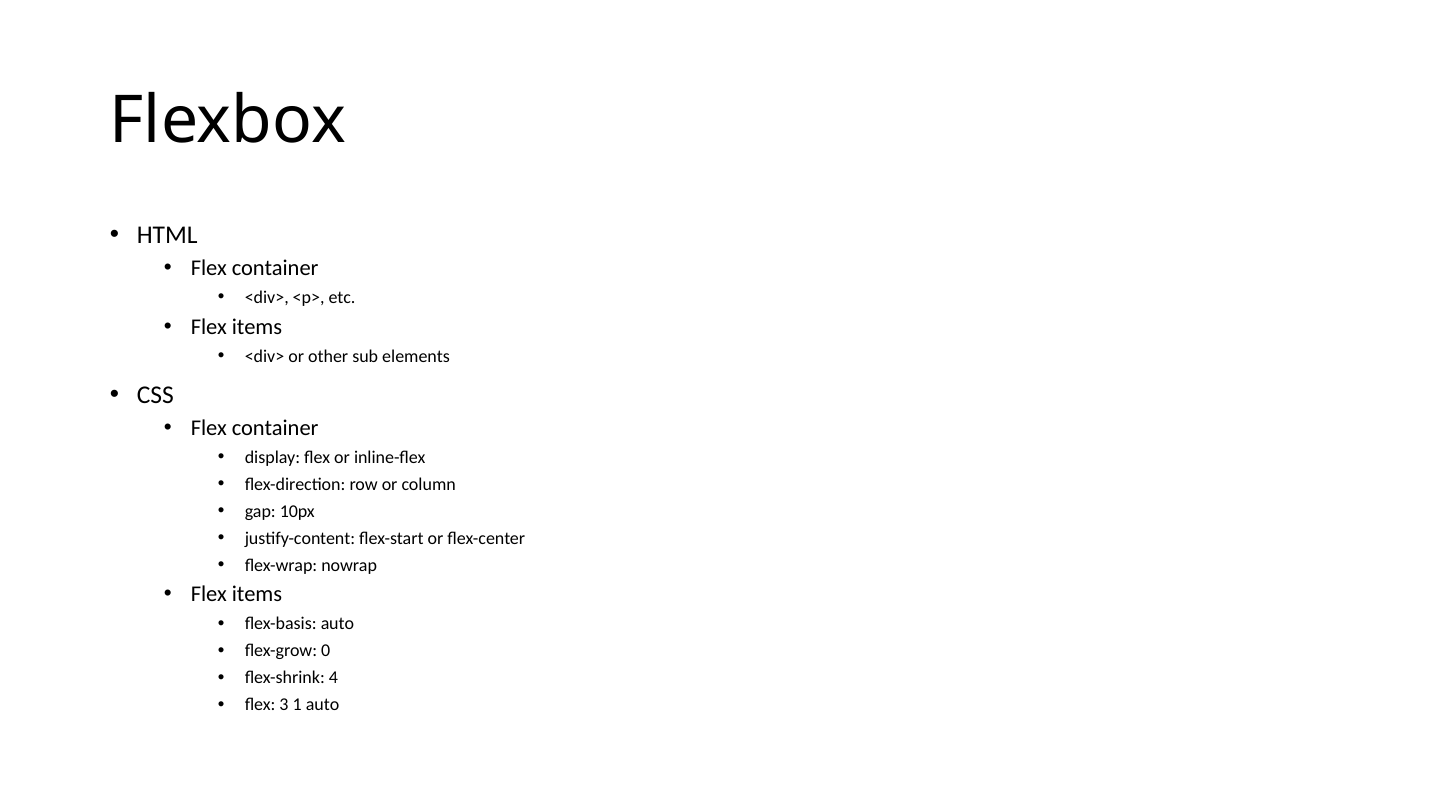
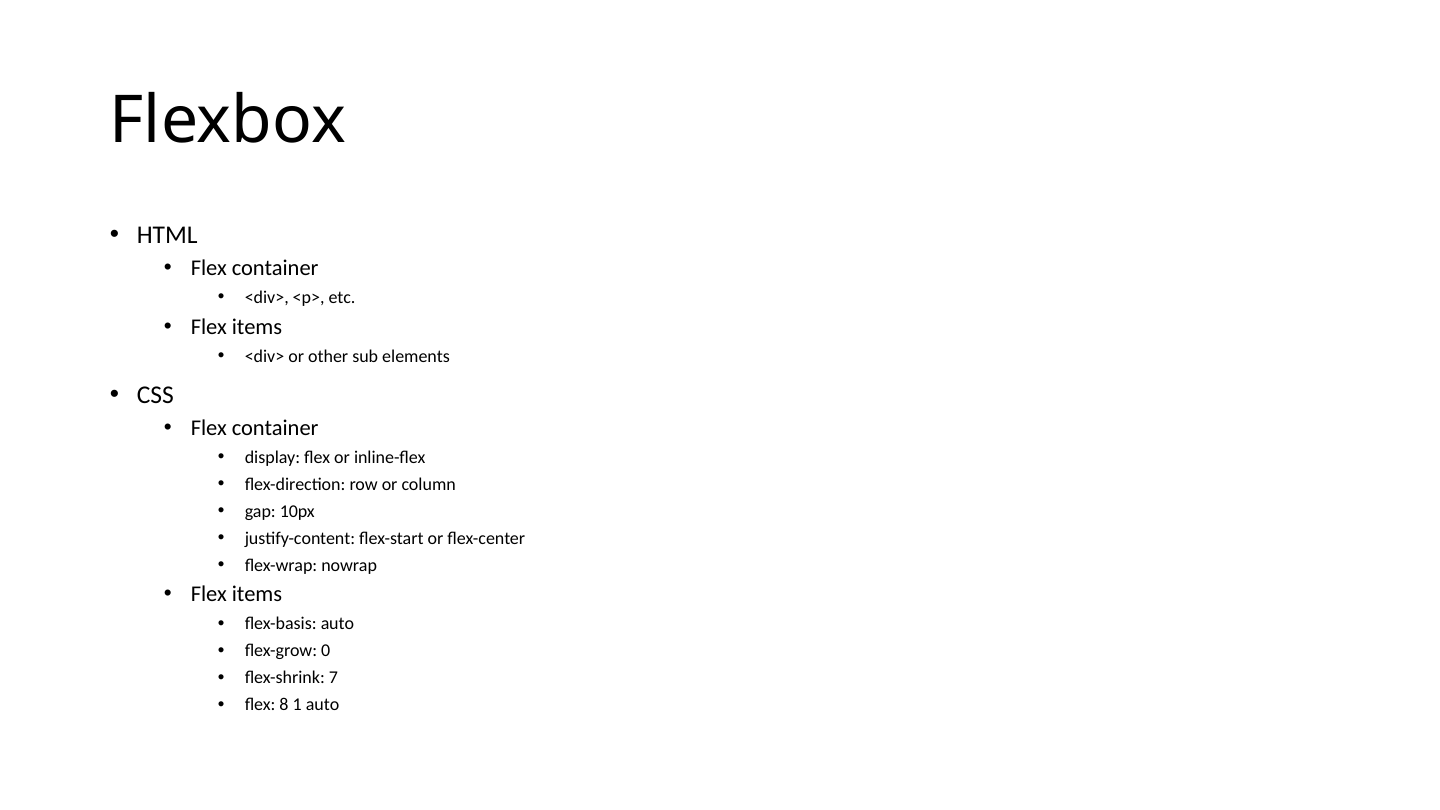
4: 4 -> 7
3: 3 -> 8
